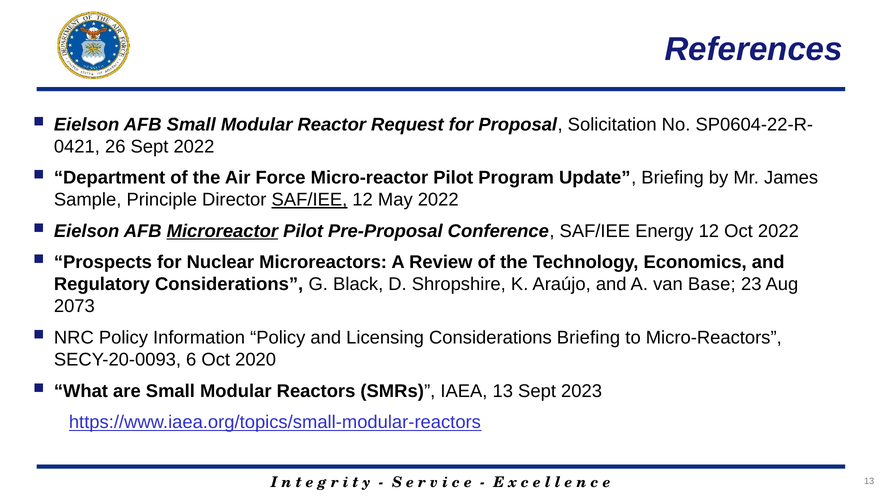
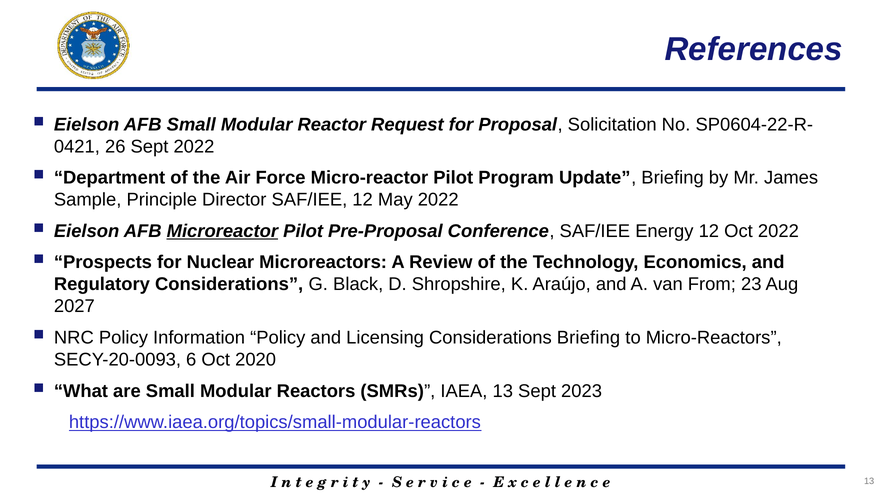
SAF/IEE at (309, 200) underline: present -> none
Base: Base -> From
2073: 2073 -> 2027
